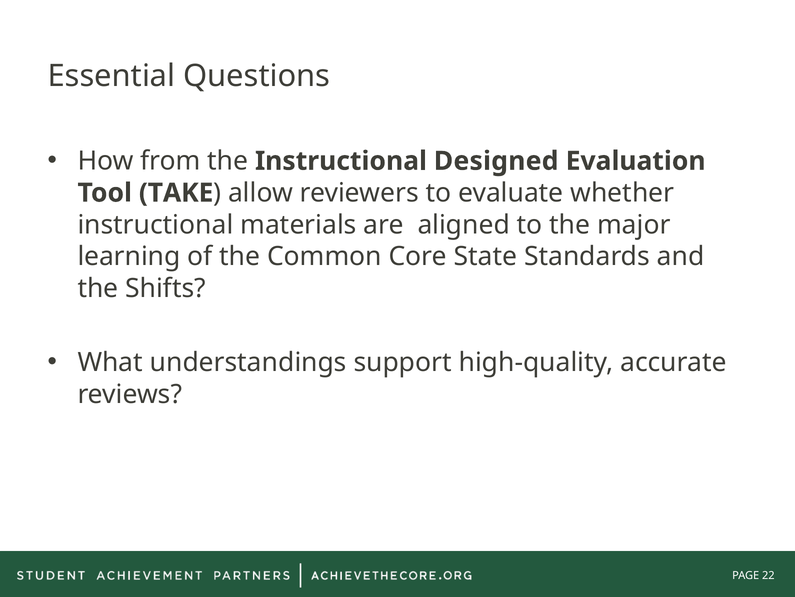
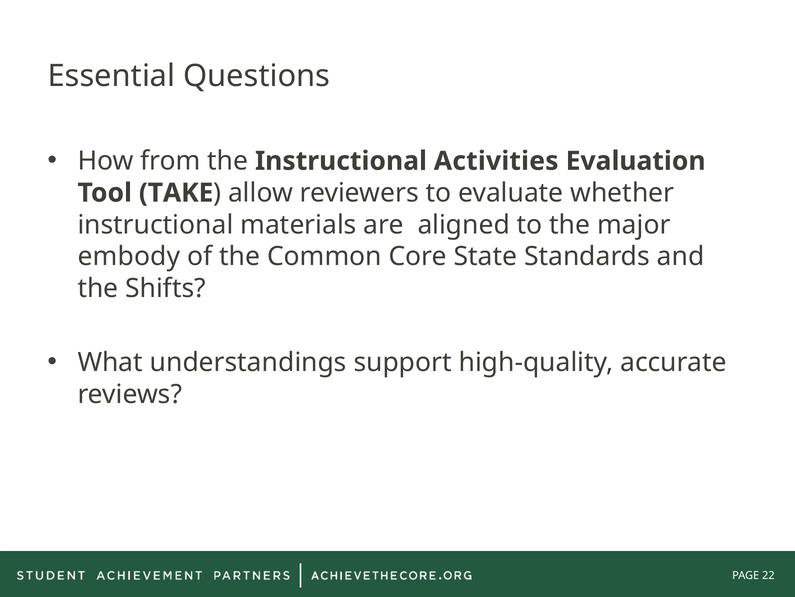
Designed: Designed -> Activities
learning: learning -> embody
